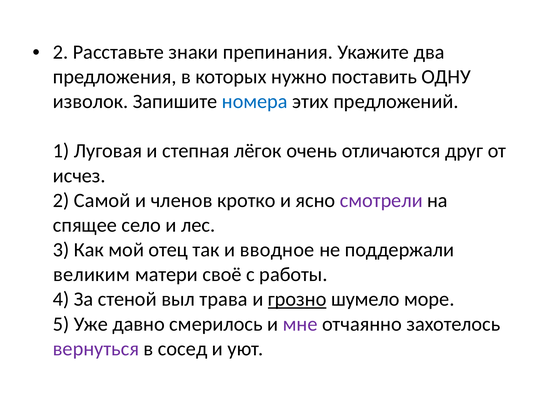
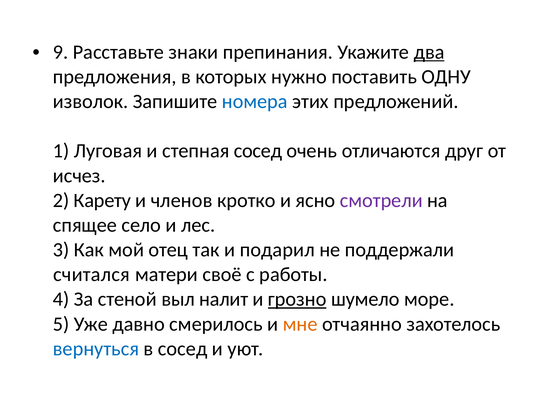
2 at (61, 52): 2 -> 9
два underline: none -> present
степная лёгок: лёгок -> сосед
Самой: Самой -> Карету
вводное: вводное -> подарил
великим: великим -> считался
трава: трава -> налит
мне colour: purple -> orange
вернуться colour: purple -> blue
